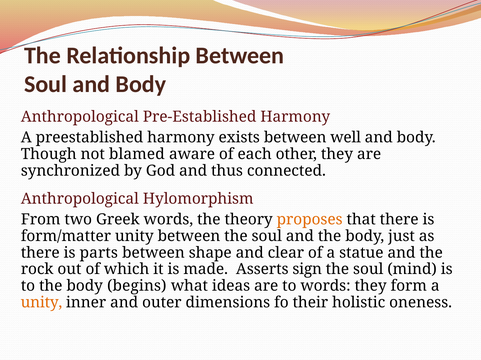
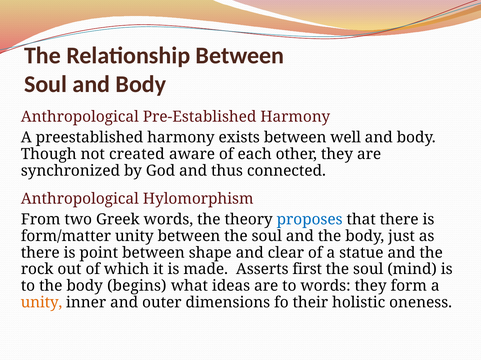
blamed: blamed -> created
proposes colour: orange -> blue
parts: parts -> point
sign: sign -> first
